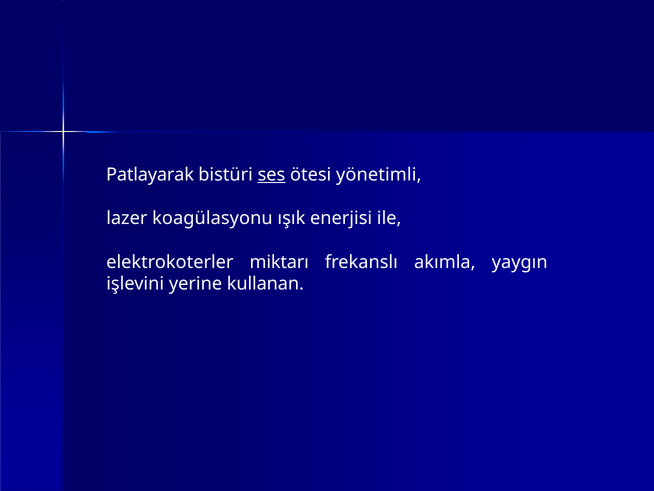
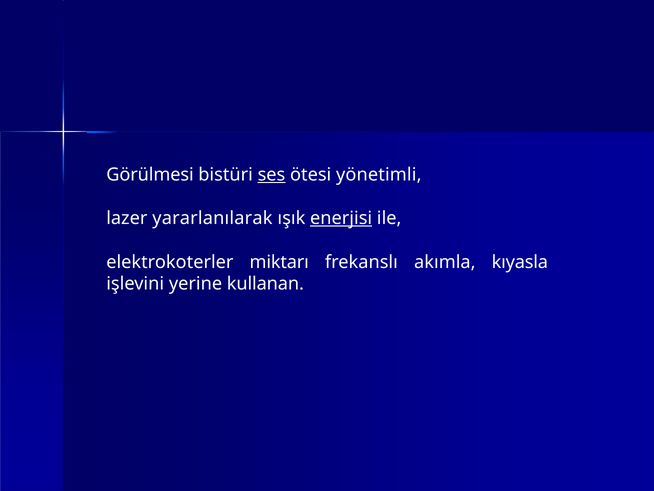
Patlayarak: Patlayarak -> Görülmesi
koagülasyonu: koagülasyonu -> yararlanılarak
enerjisi underline: none -> present
yaygın: yaygın -> kıyasla
